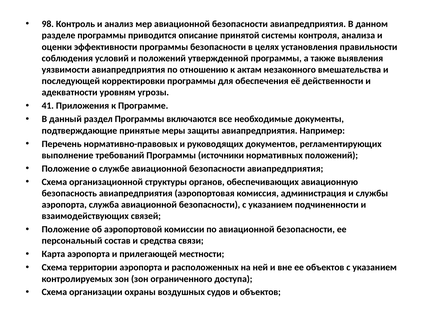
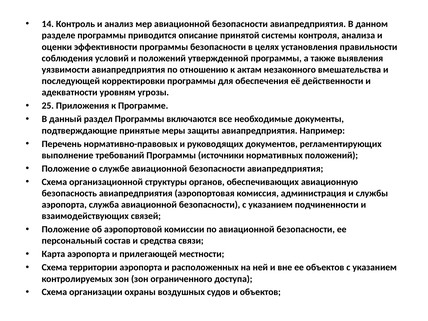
98: 98 -> 14
41: 41 -> 25
